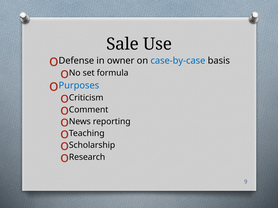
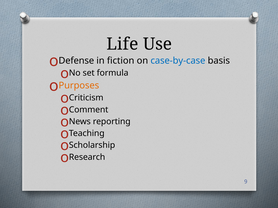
Sale: Sale -> Life
owner: owner -> fiction
Purposes colour: blue -> orange
